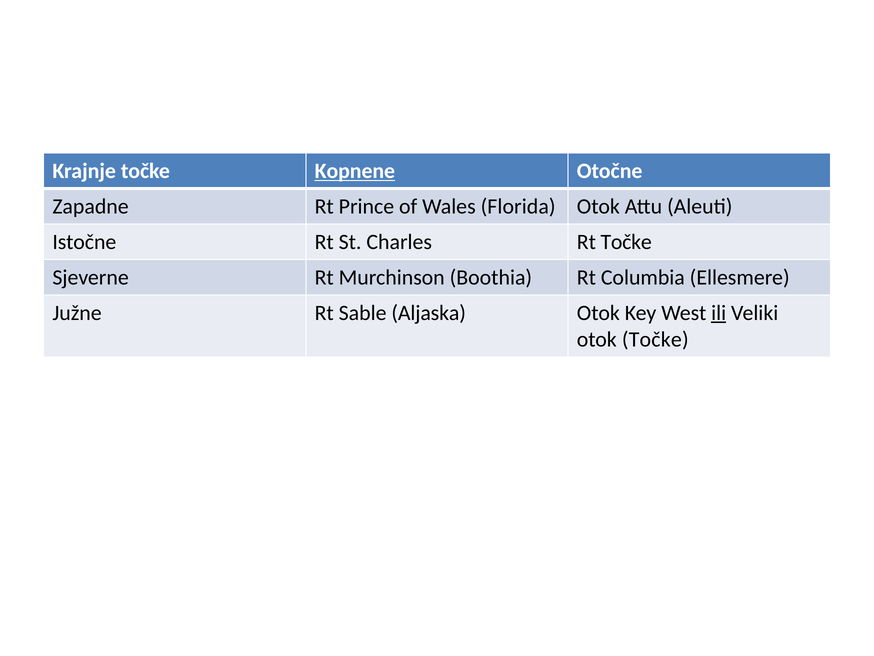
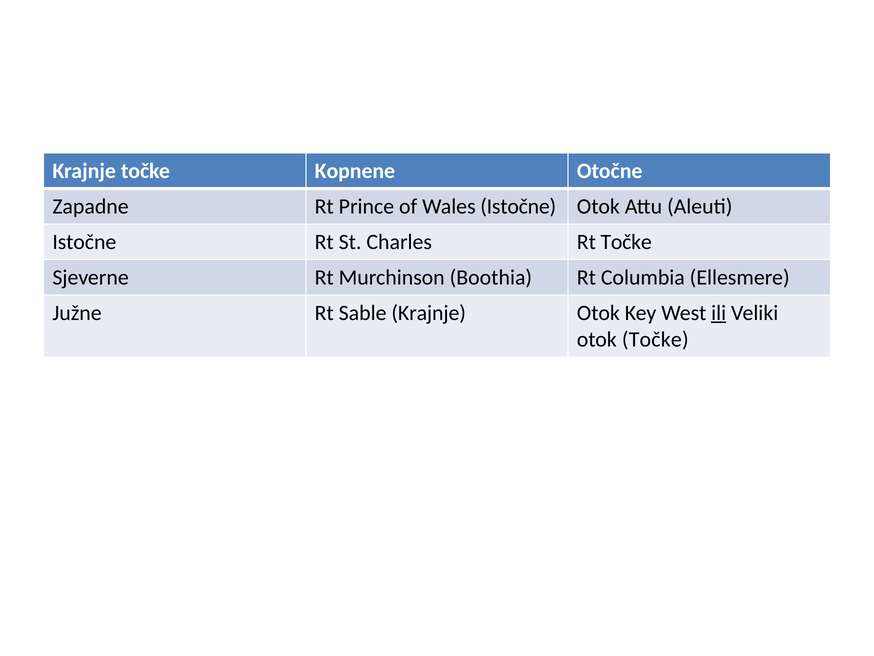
Kopnene underline: present -> none
Wales Florida: Florida -> Istočne
Sable Aljaska: Aljaska -> Krajnje
